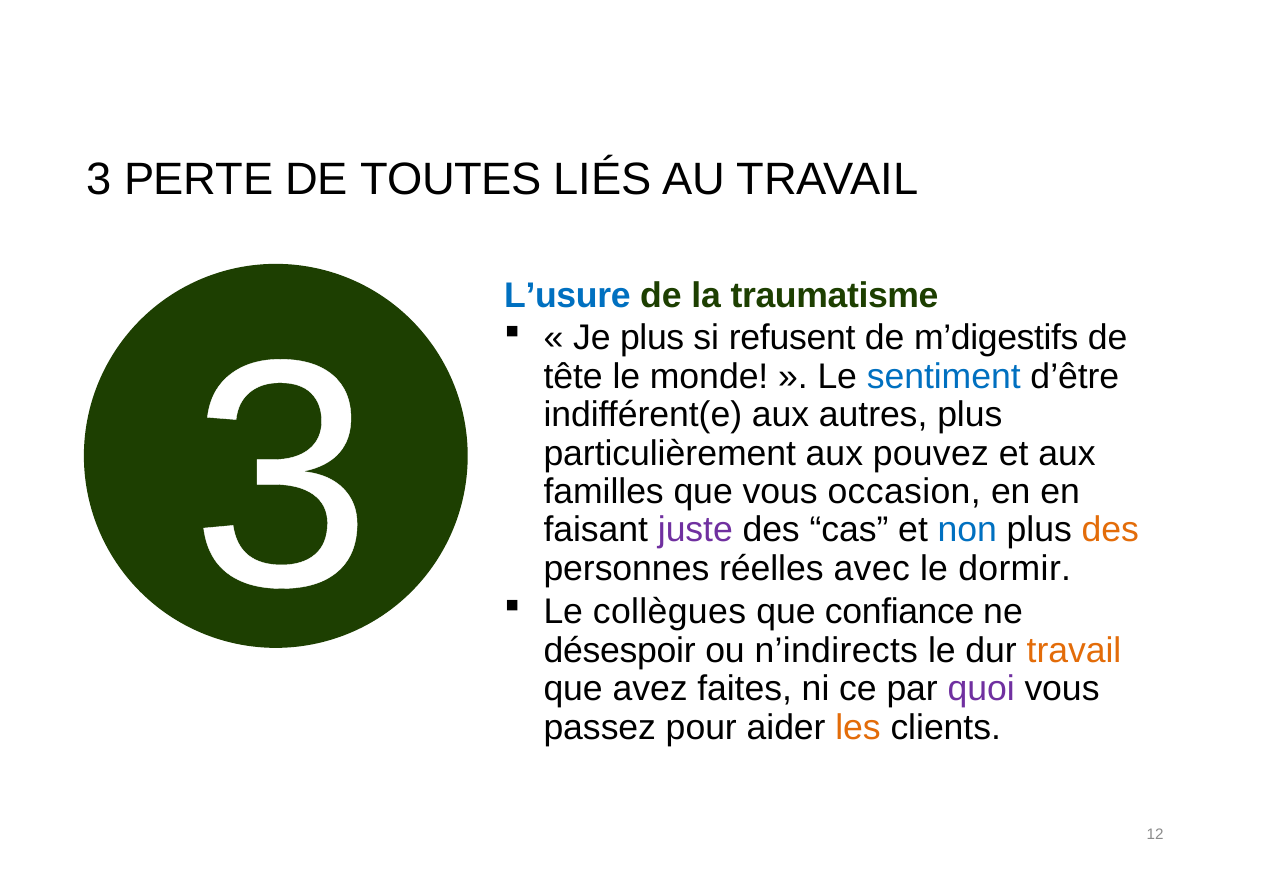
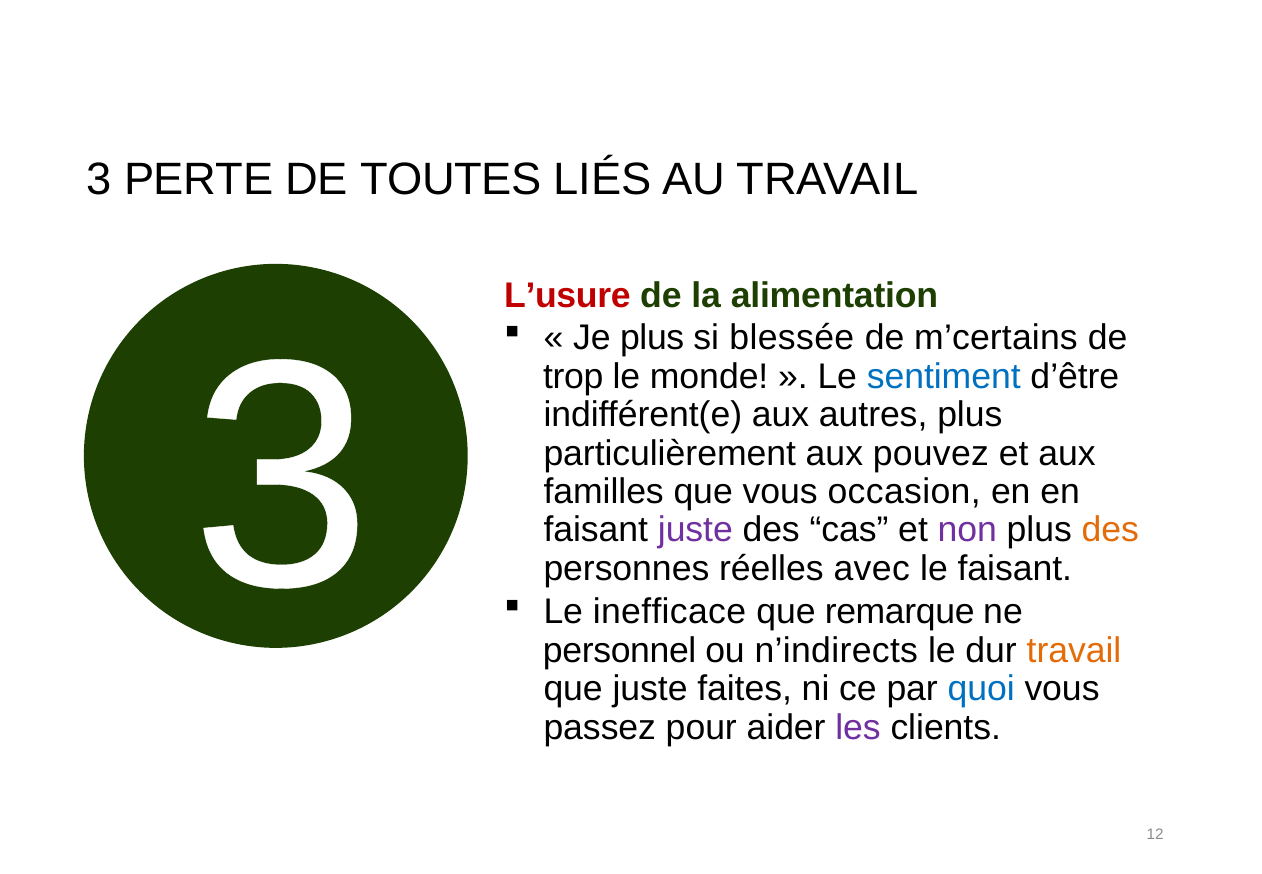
L’usure colour: blue -> red
traumatisme: traumatisme -> alimentation
refusent: refusent -> blessée
m’digestifs: m’digestifs -> m’certains
tête: tête -> trop
non colour: blue -> purple
le dormir: dormir -> faisant
collègues: collègues -> inefficace
confiance: confiance -> remarque
désespoir: désespoir -> personnel
que avez: avez -> juste
quoi colour: purple -> blue
les colour: orange -> purple
